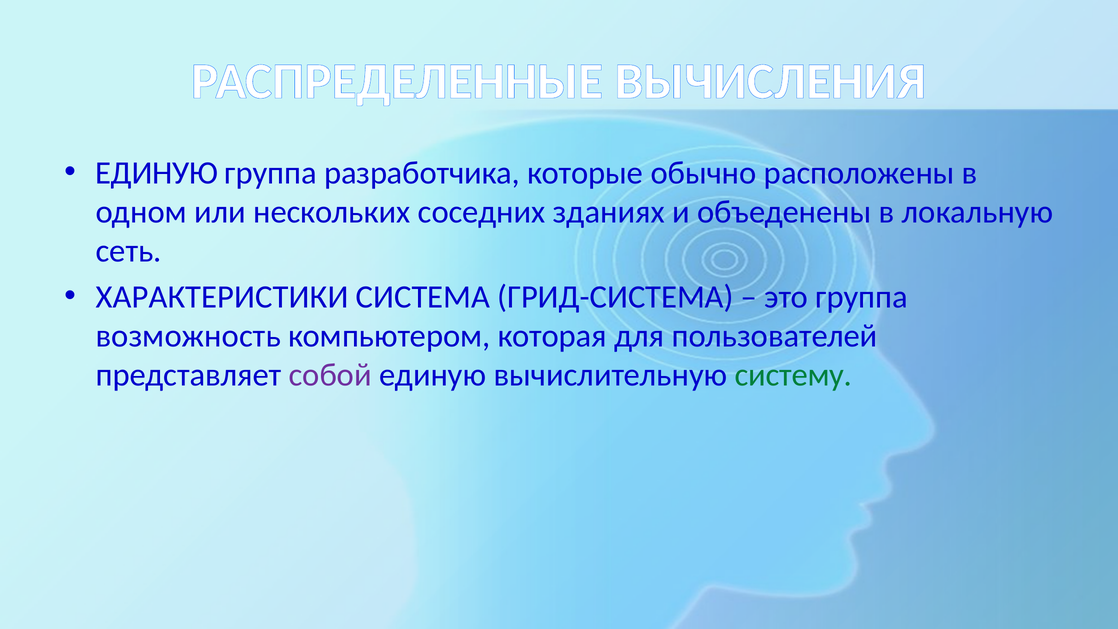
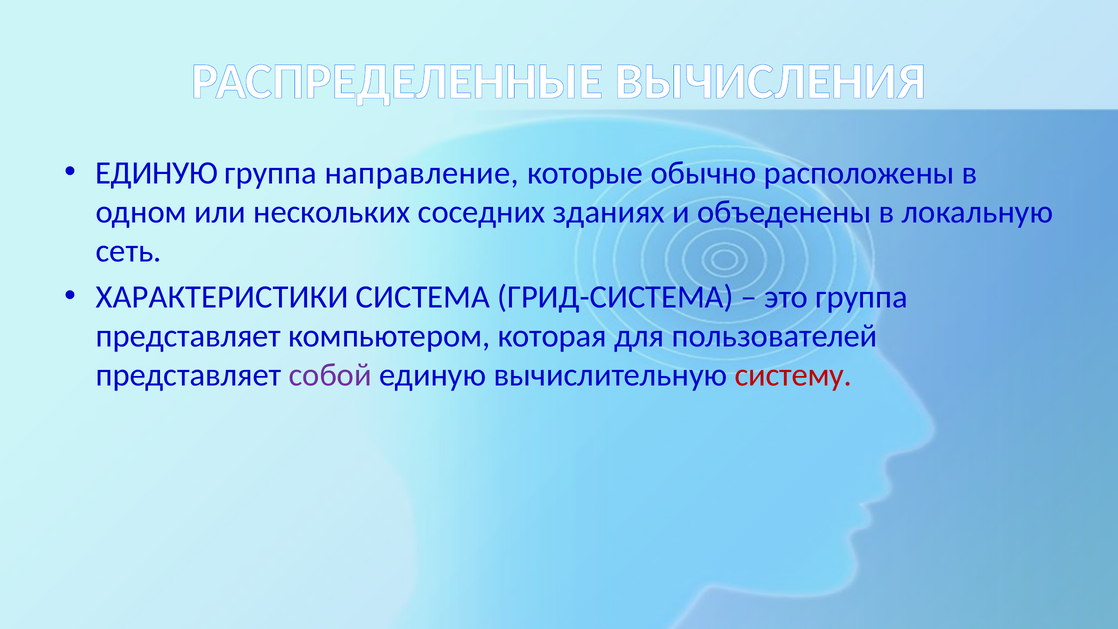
разработчика: разработчика -> направление
возможность at (188, 336): возможность -> представляет
систему colour: green -> red
